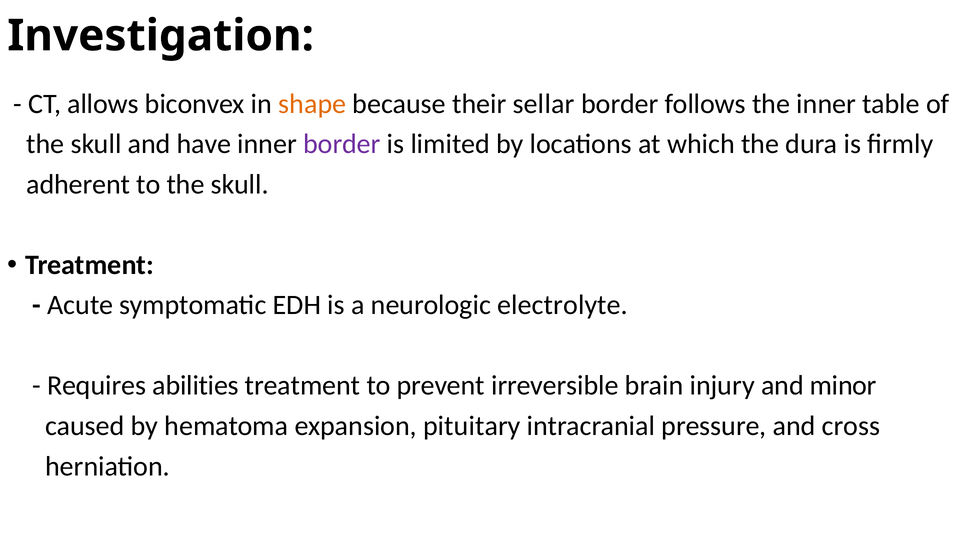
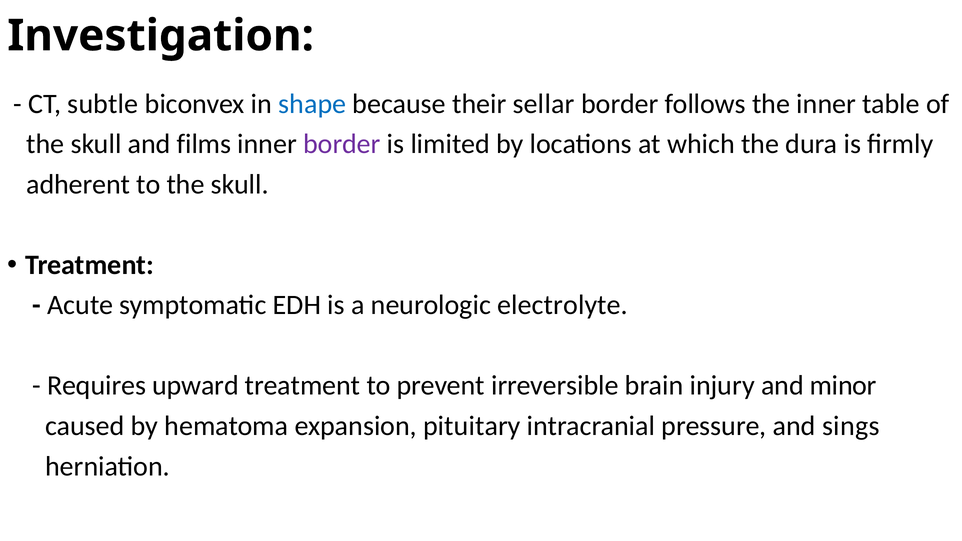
allows: allows -> subtle
shape colour: orange -> blue
have: have -> films
abilities: abilities -> upward
cross: cross -> sings
